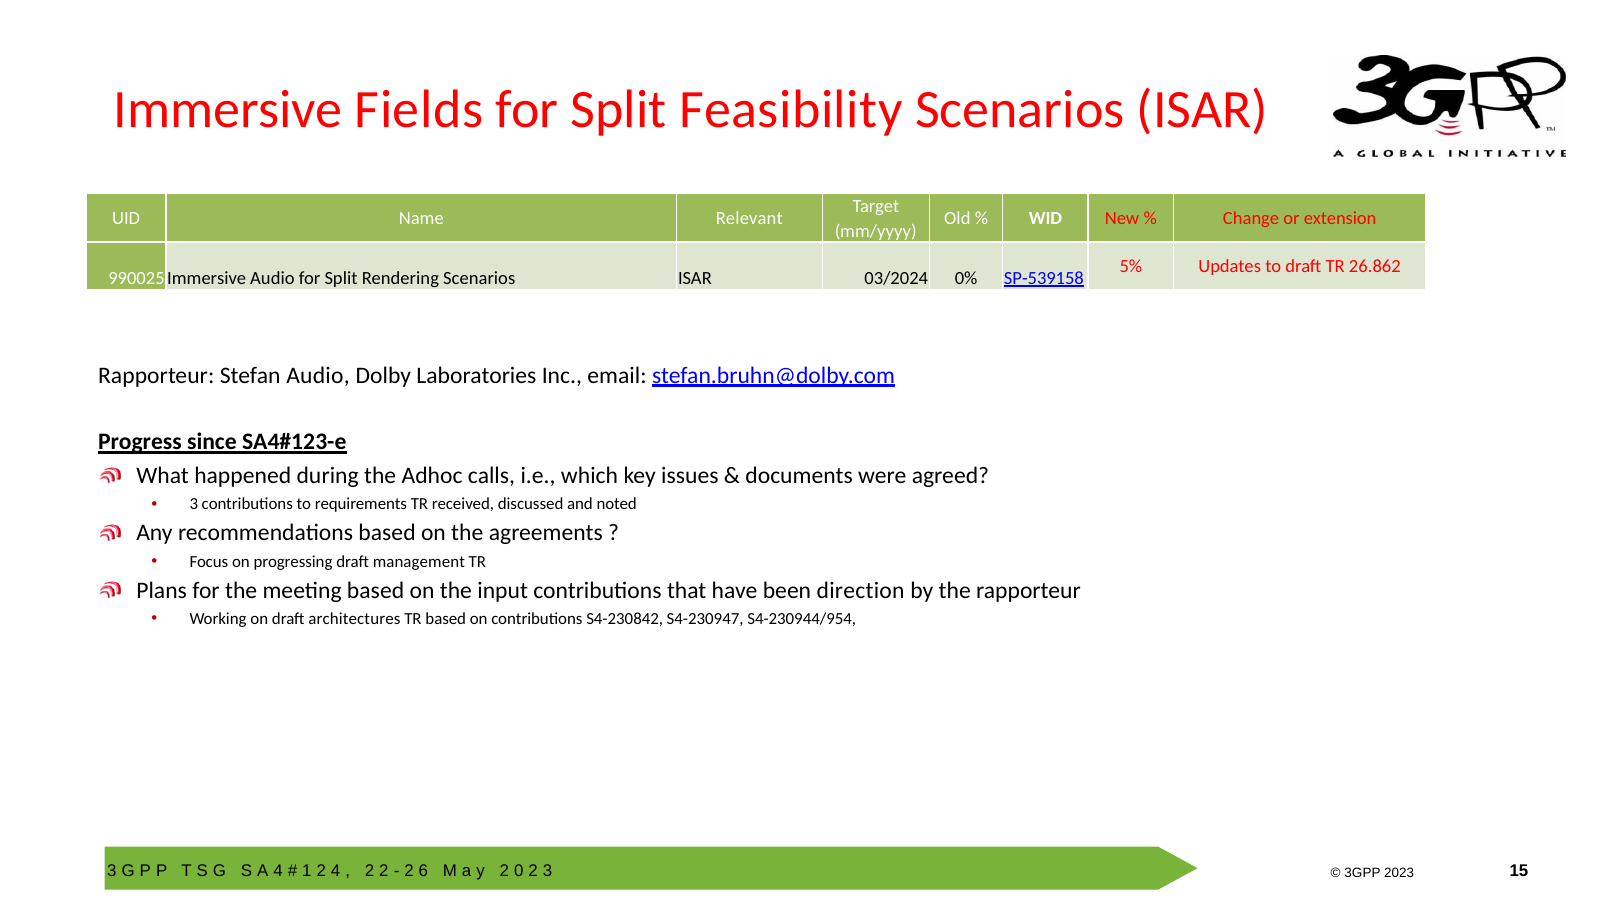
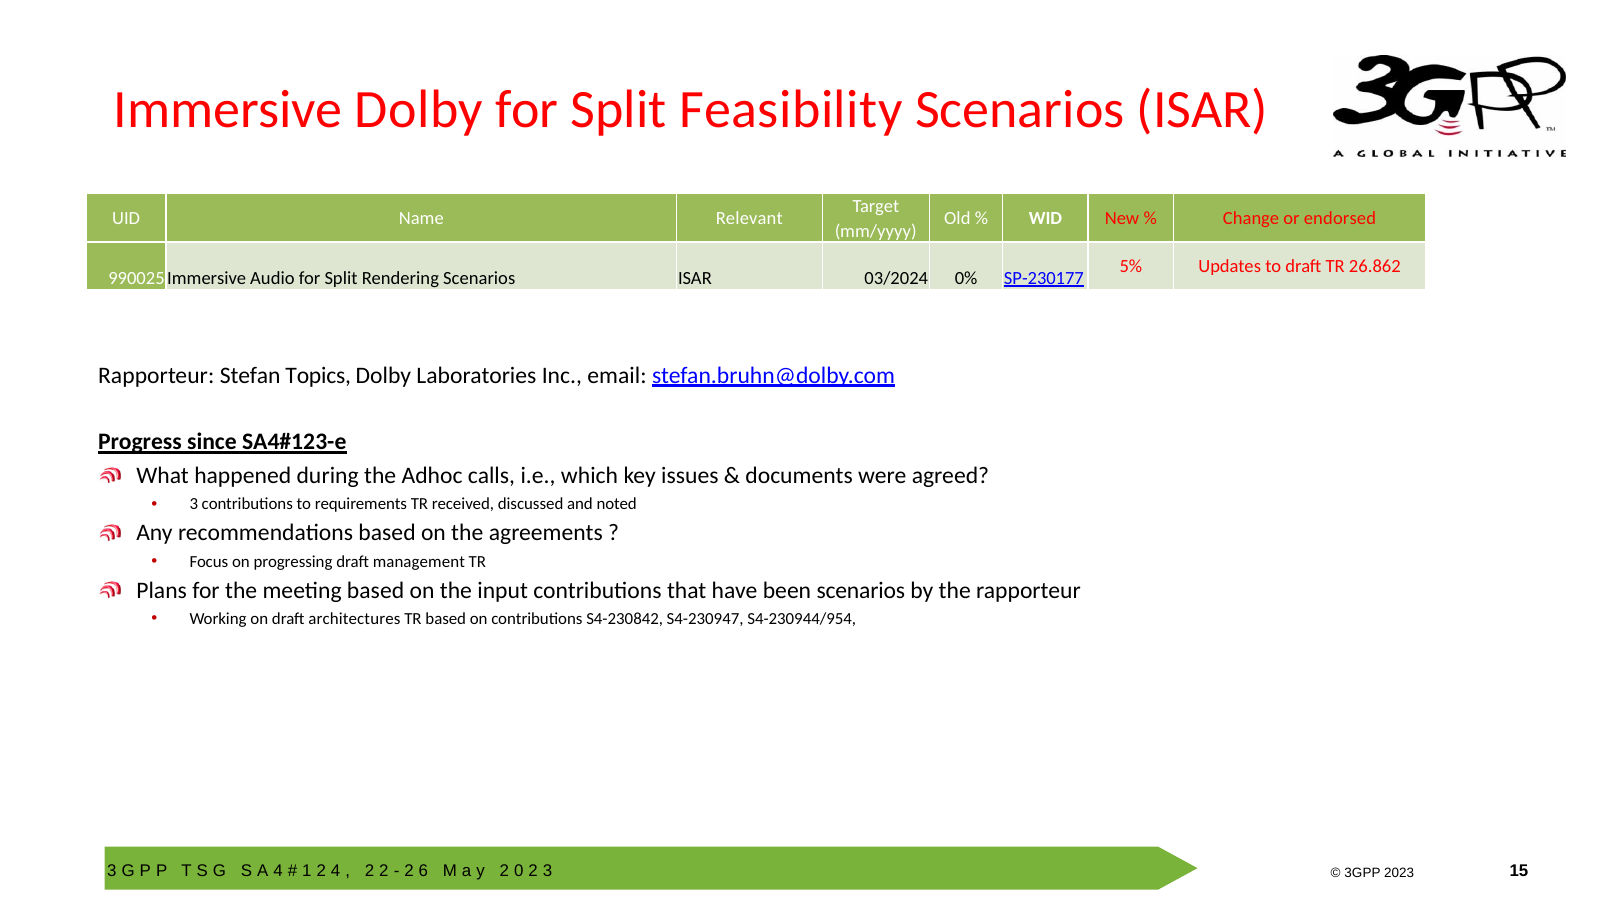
Immersive Fields: Fields -> Dolby
extension: extension -> endorsed
SP-539158: SP-539158 -> SP-230177
Stefan Audio: Audio -> Topics
been direction: direction -> scenarios
